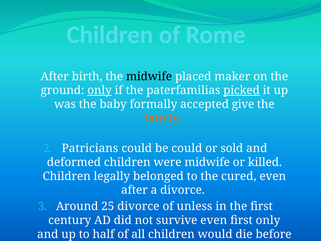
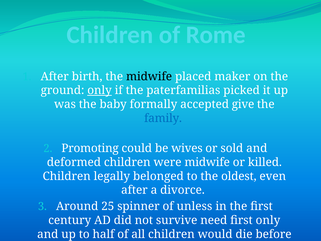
picked underline: present -> none
family colour: orange -> blue
Patricians: Patricians -> Promoting
be could: could -> wives
cured: cured -> oldest
25 divorce: divorce -> spinner
survive even: even -> need
